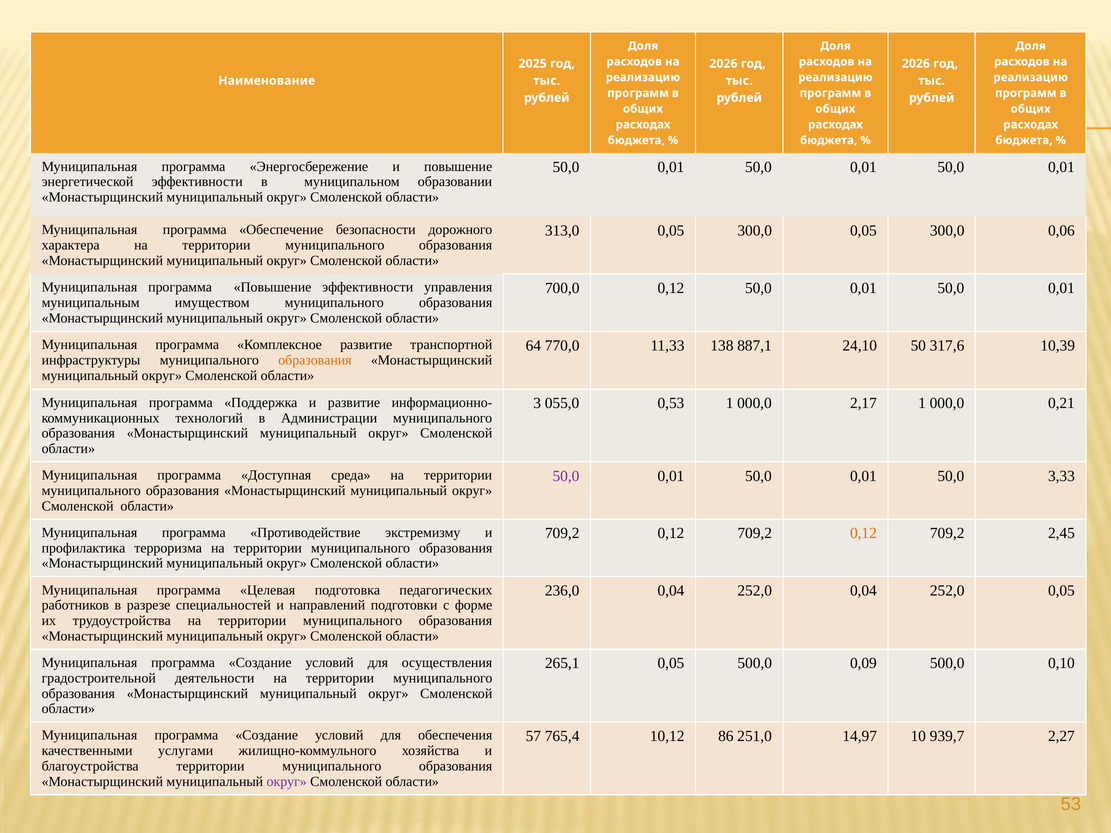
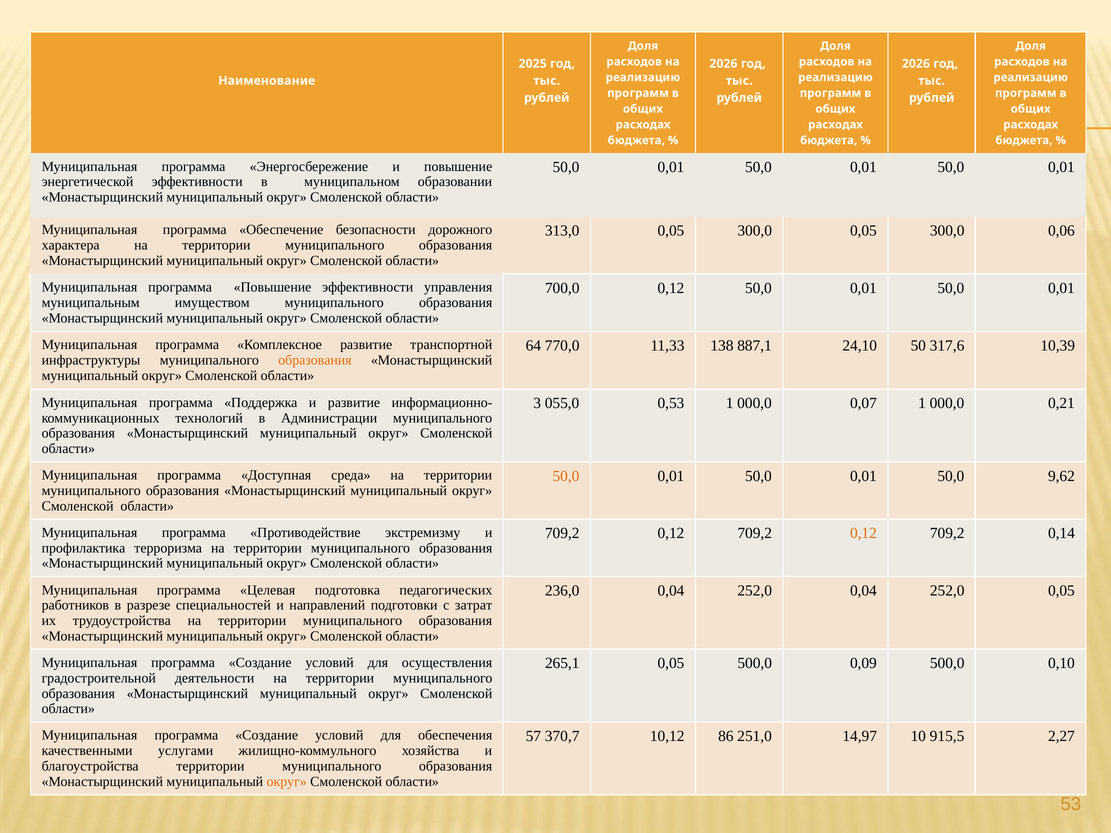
2,17: 2,17 -> 0,07
50,0 at (566, 476) colour: purple -> orange
3,33: 3,33 -> 9,62
2,45: 2,45 -> 0,14
форме: форме -> затрат
765,4: 765,4 -> 370,7
939,7: 939,7 -> 915,5
округ at (287, 782) colour: purple -> orange
